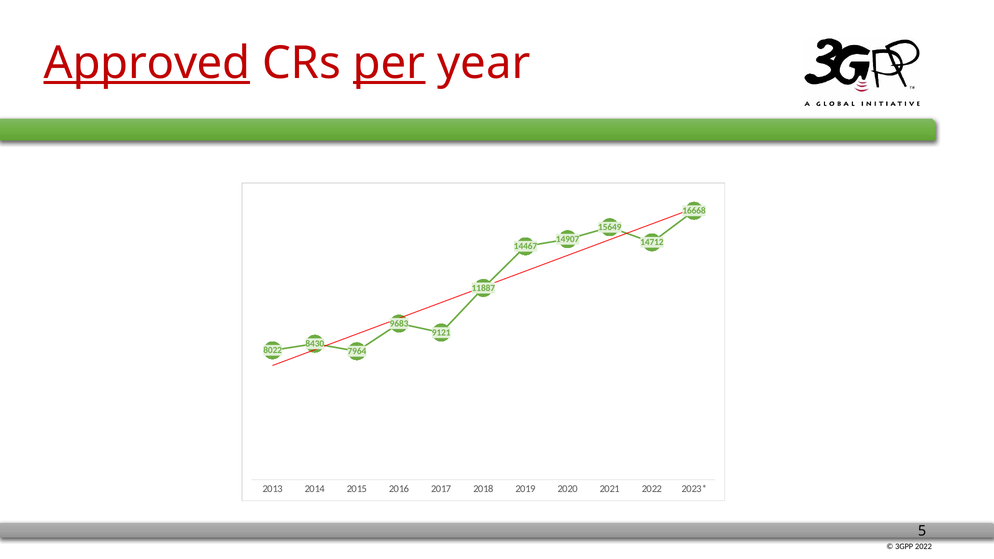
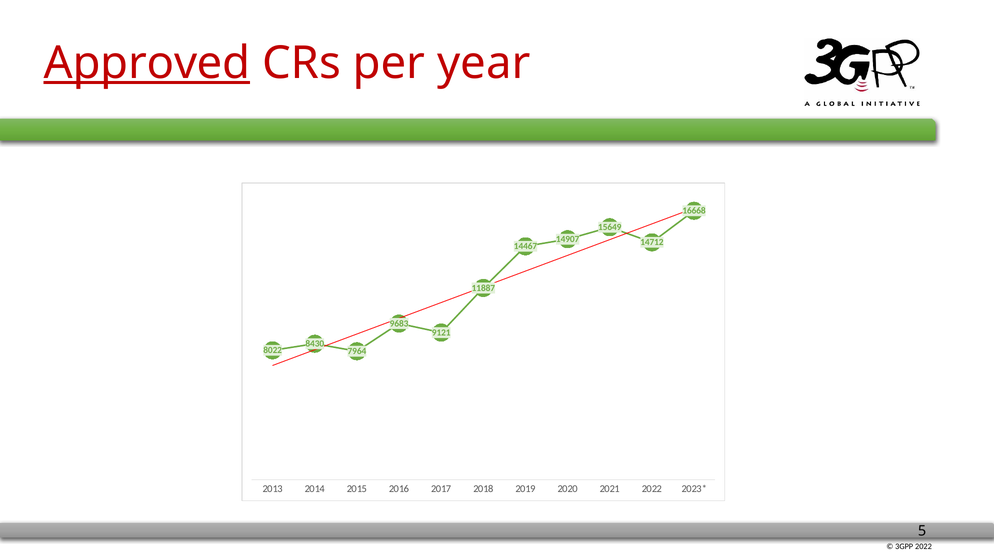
per underline: present -> none
